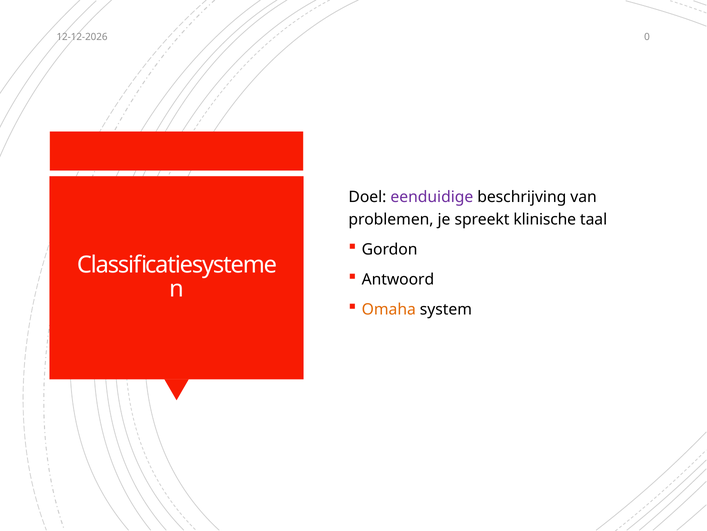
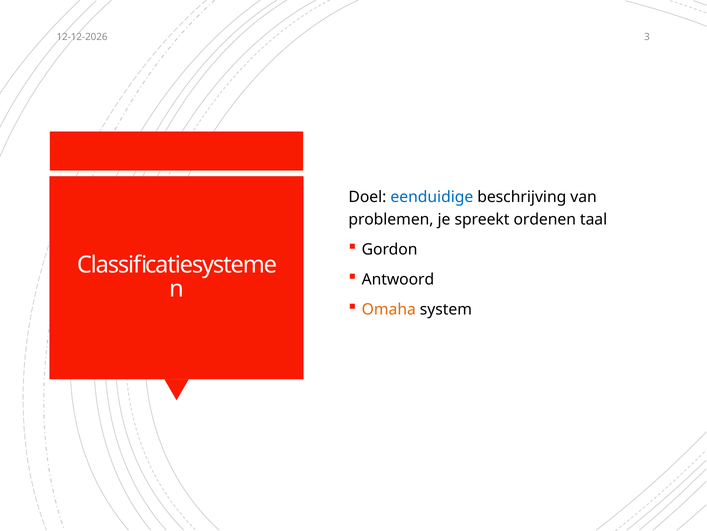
0: 0 -> 3
eenduidige colour: purple -> blue
klinische: klinische -> ordenen
